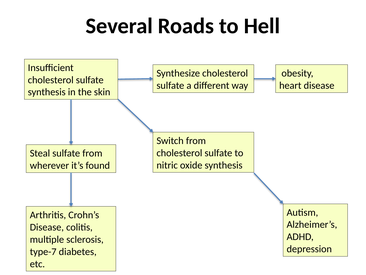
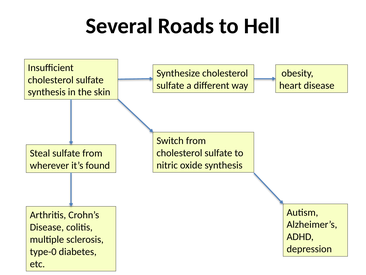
type-7: type-7 -> type-0
